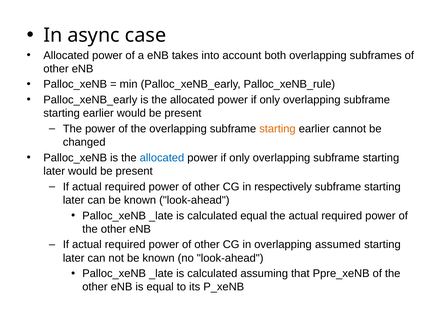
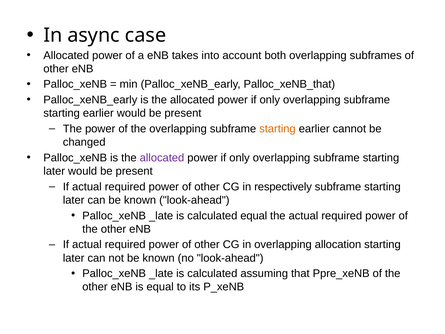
Palloc_xeNB_rule: Palloc_xeNB_rule -> Palloc_xeNB_that
allocated at (162, 158) colour: blue -> purple
assumed: assumed -> allocation
